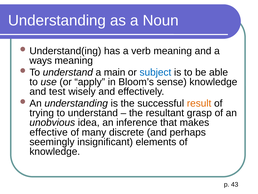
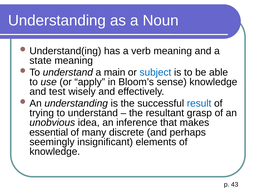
ways: ways -> state
result colour: orange -> blue
effective: effective -> essential
